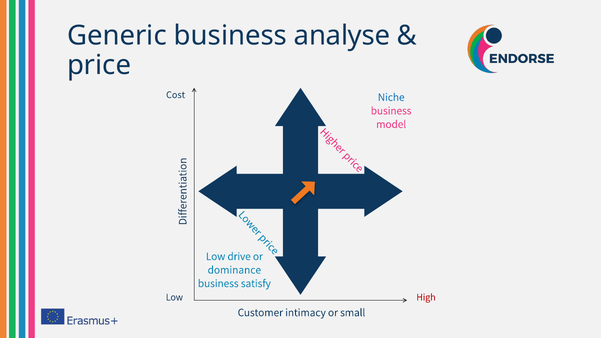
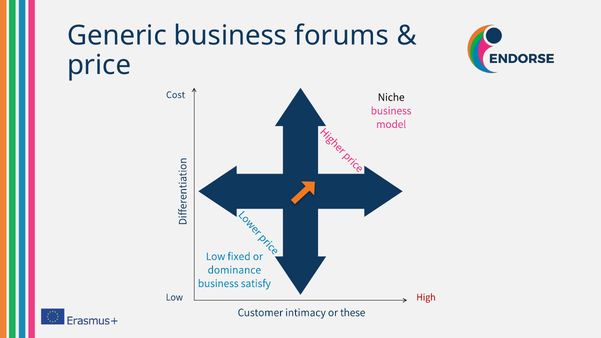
analyse: analyse -> forums
Niche colour: blue -> black
drive: drive -> fixed
small: small -> these
